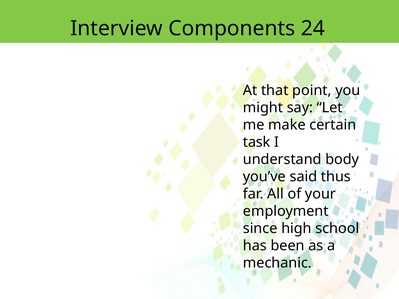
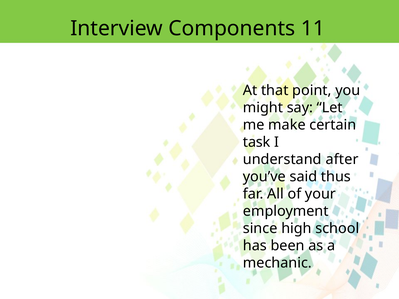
24: 24 -> 11
body: body -> after
